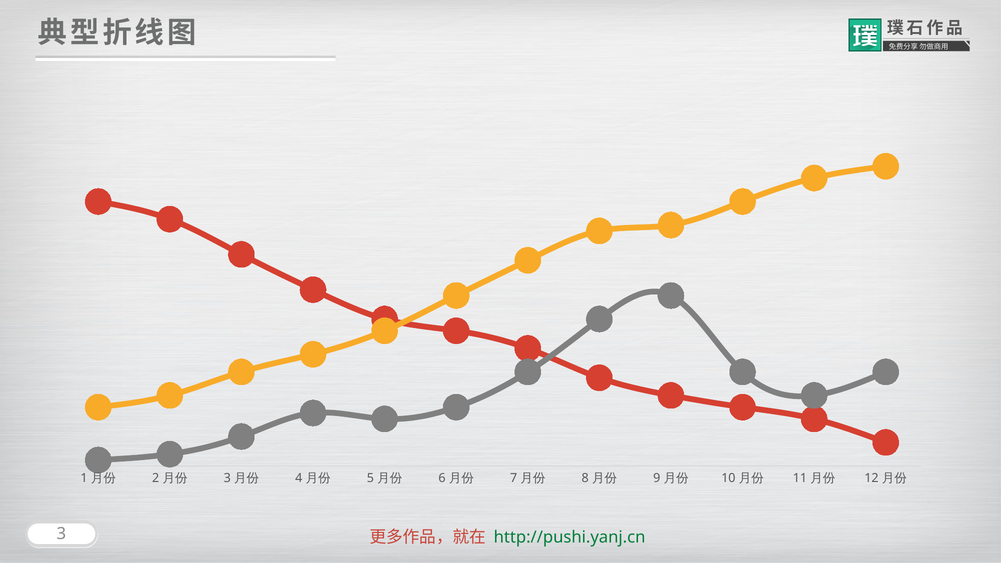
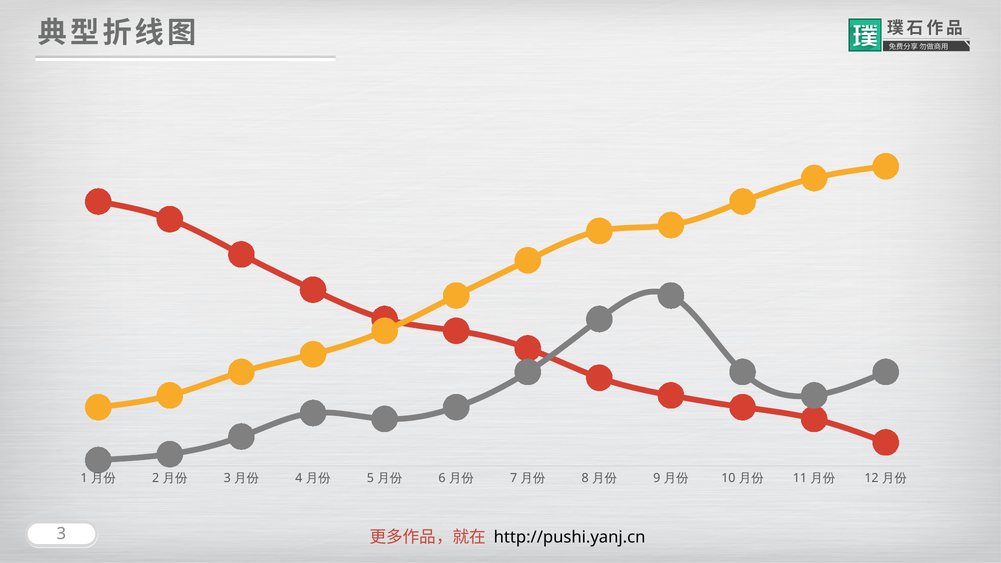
http://pushi.yanj.cn colour: green -> black
